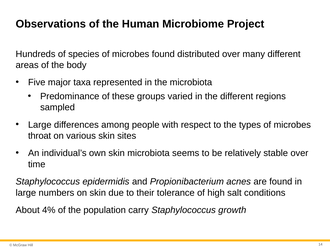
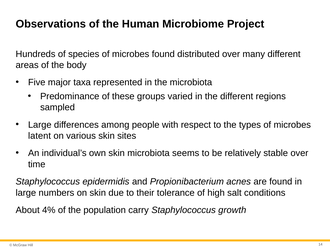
throat: throat -> latent
